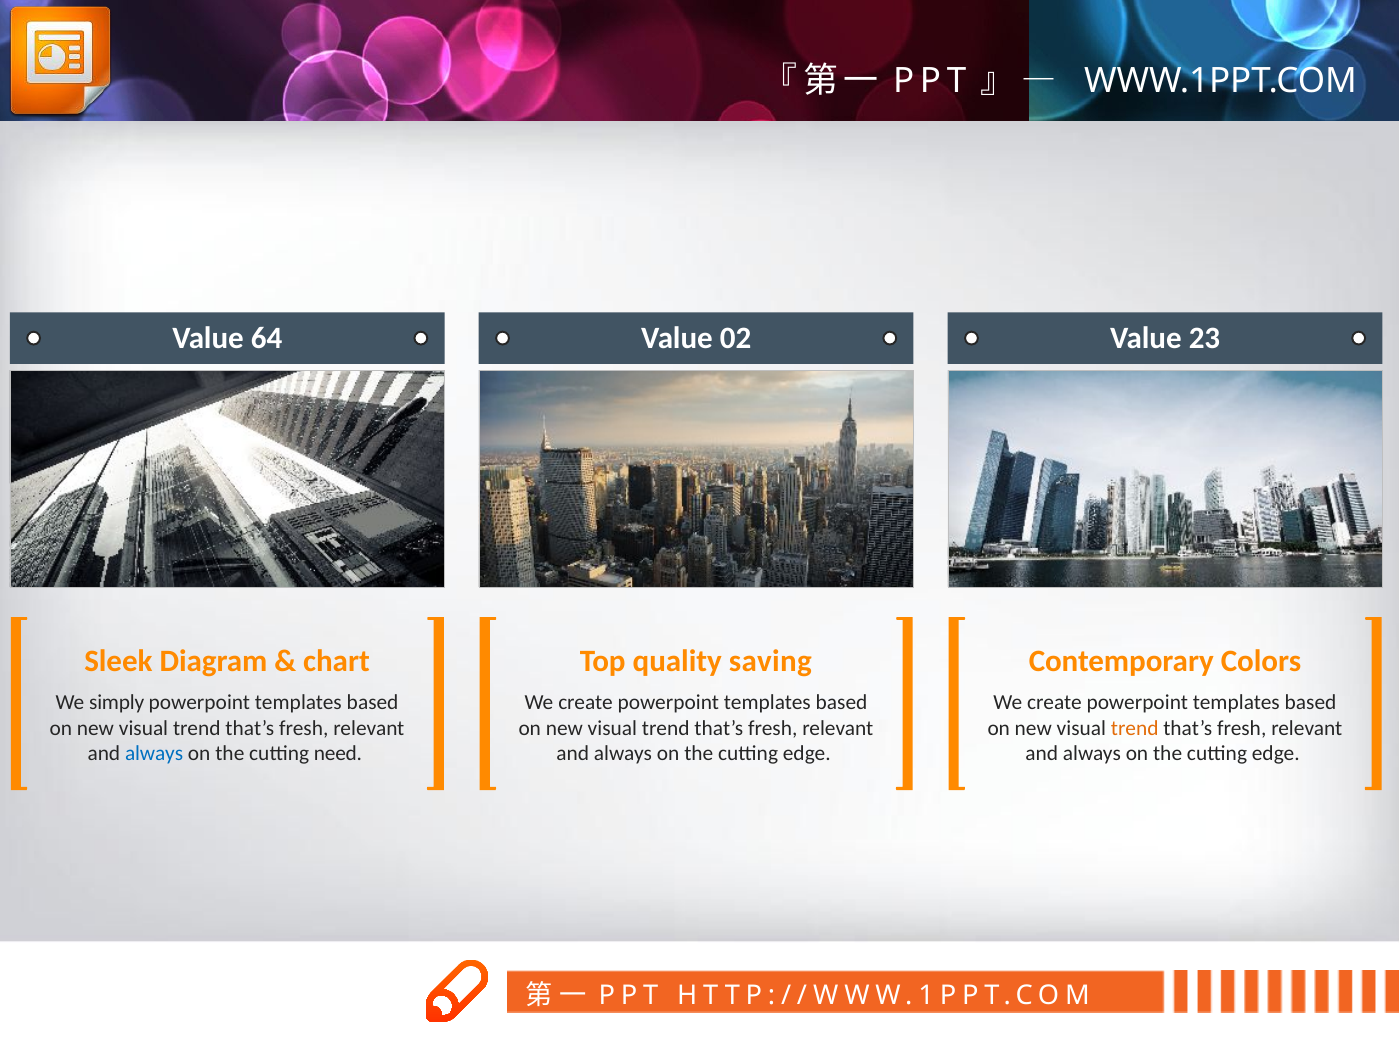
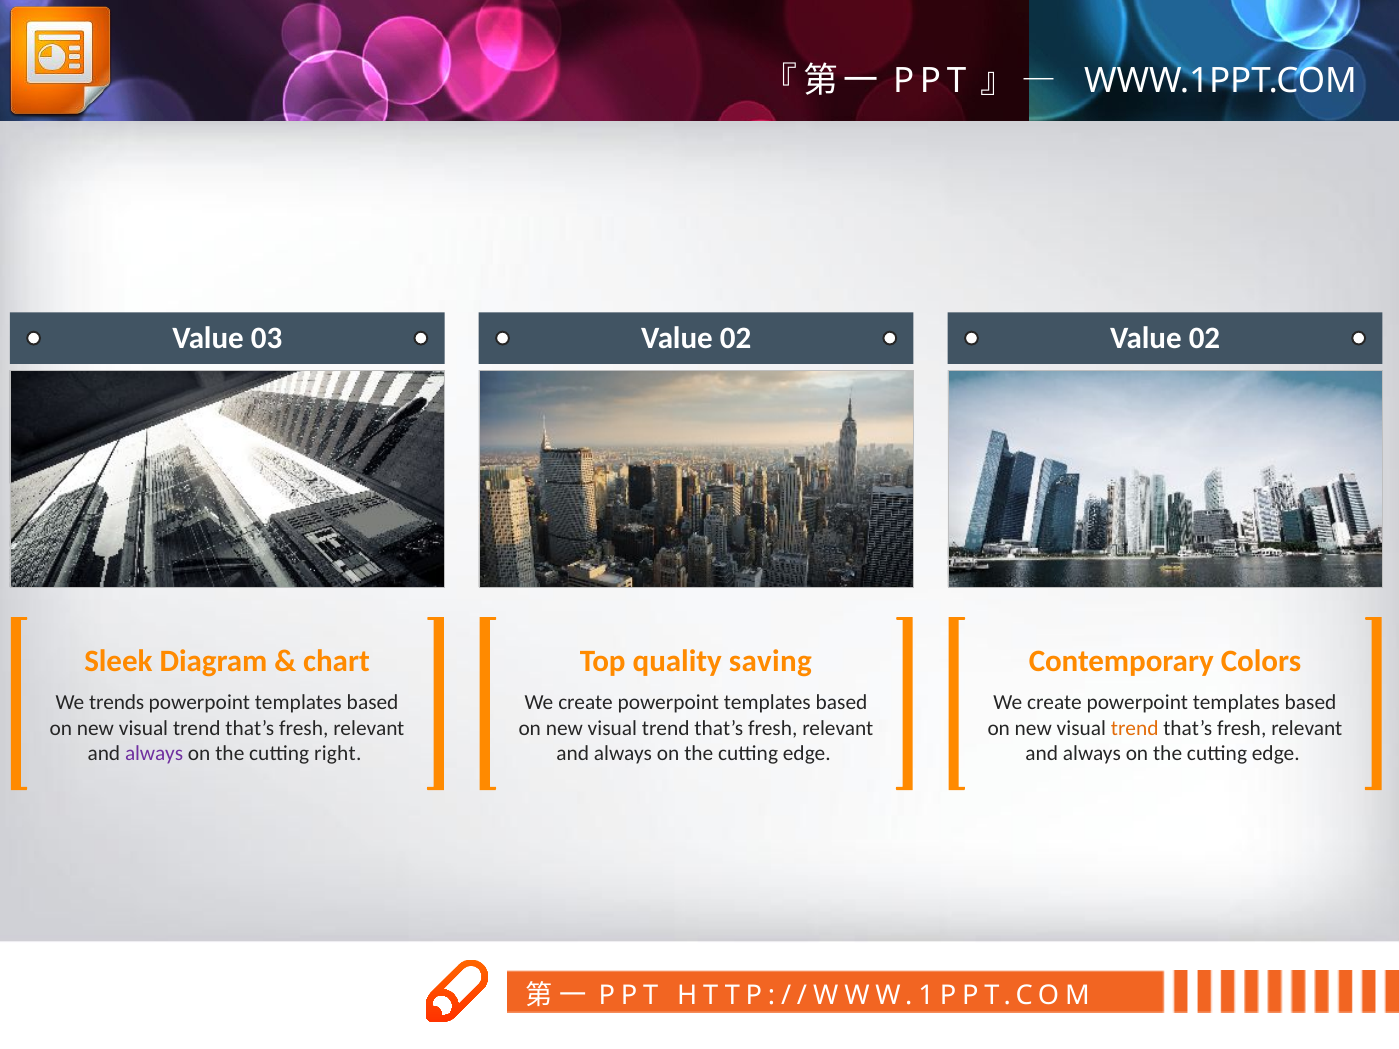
64: 64 -> 03
23 at (1205, 339): 23 -> 02
simply: simply -> trends
always at (154, 754) colour: blue -> purple
need: need -> right
